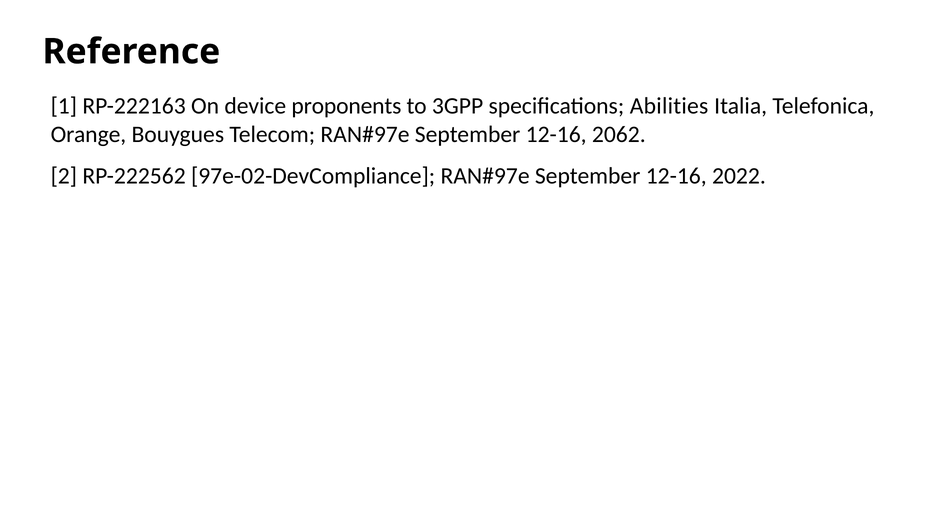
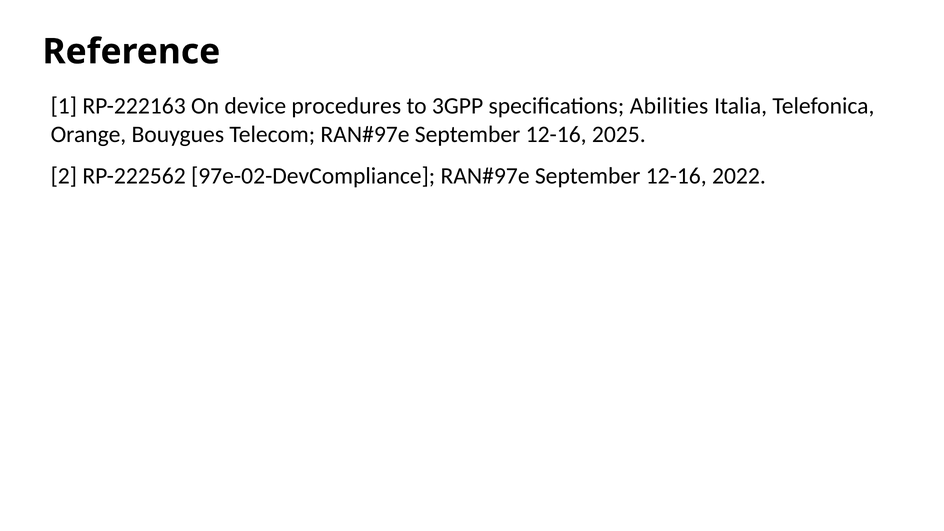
proponents: proponents -> procedures
2062: 2062 -> 2025
